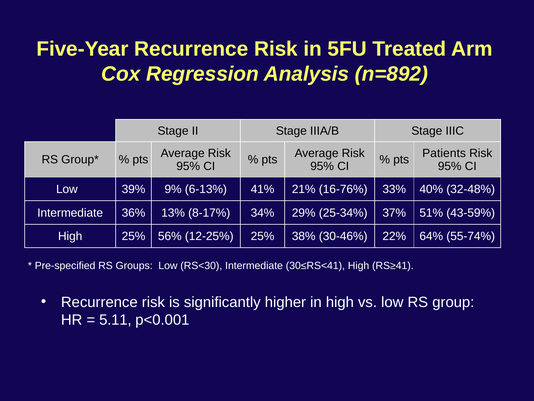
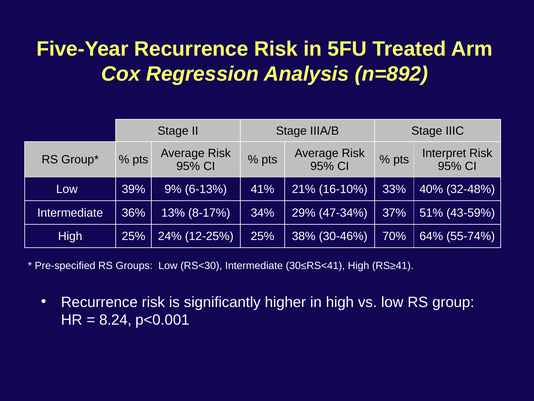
Patients: Patients -> Interpret
16-76%: 16-76% -> 16-10%
25-34%: 25-34% -> 47-34%
56%: 56% -> 24%
22%: 22% -> 70%
5.11: 5.11 -> 8.24
